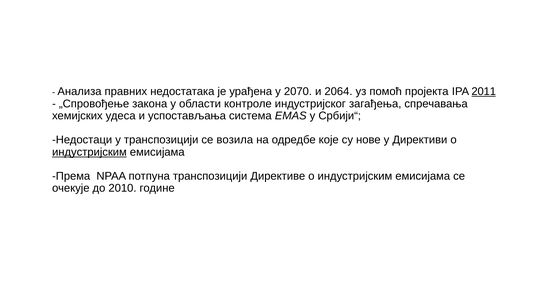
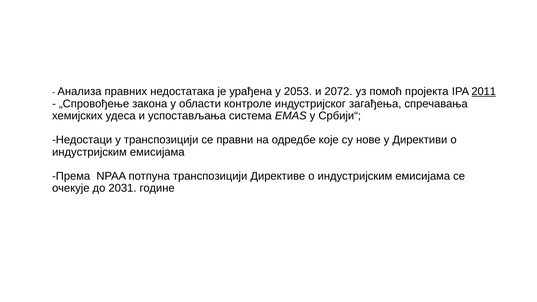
2070: 2070 -> 2053
2064: 2064 -> 2072
возила: возила -> правни
индустријским at (89, 152) underline: present -> none
2010: 2010 -> 2031
